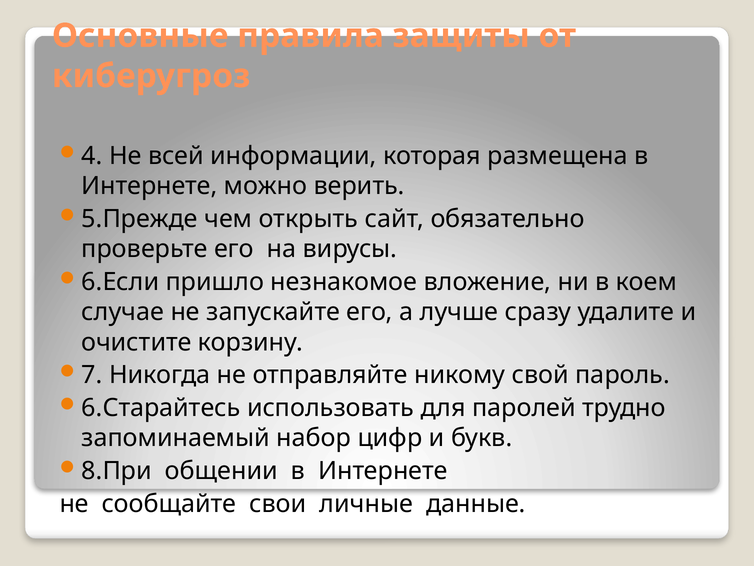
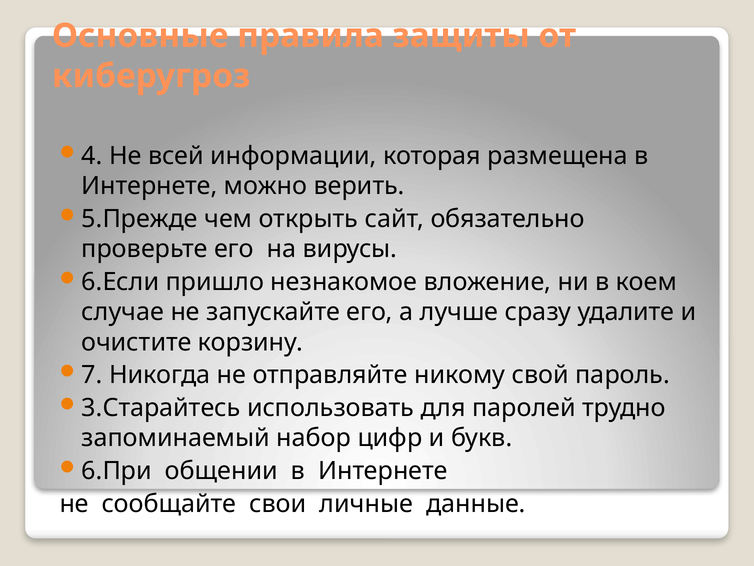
6.Старайтесь: 6.Старайтесь -> 3.Старайтесь
8.При: 8.При -> 6.При
